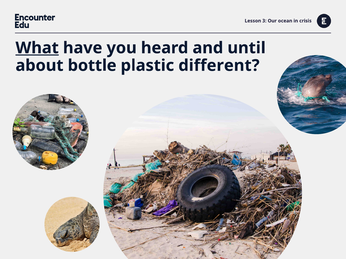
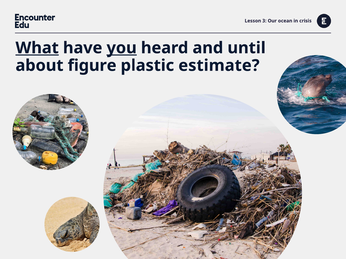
you underline: none -> present
bottle: bottle -> figure
different: different -> estimate
